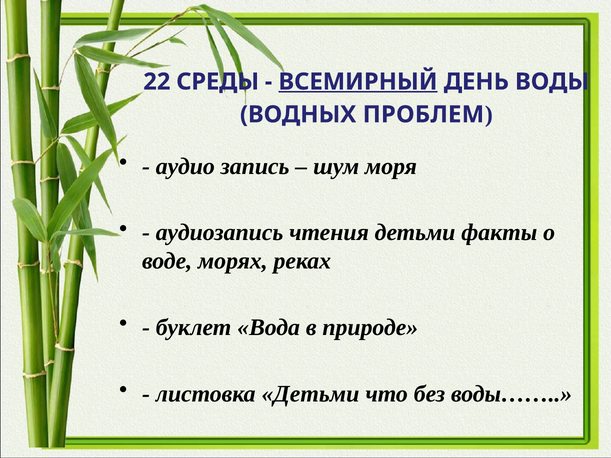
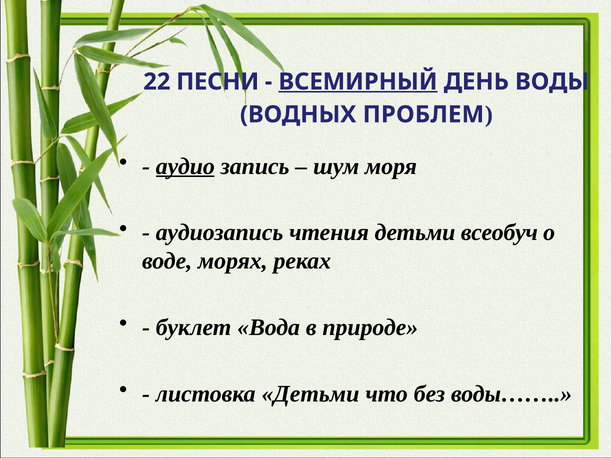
СРЕДЫ: СРЕДЫ -> ПЕСНИ
аудио underline: none -> present
факты: факты -> всеобуч
